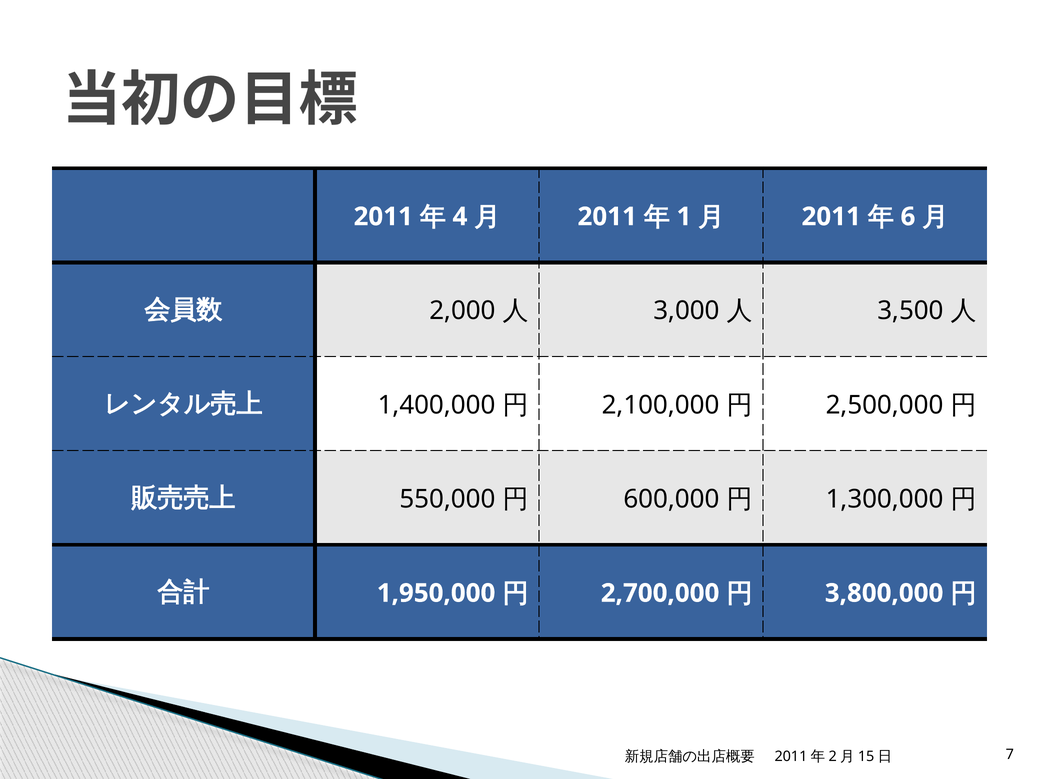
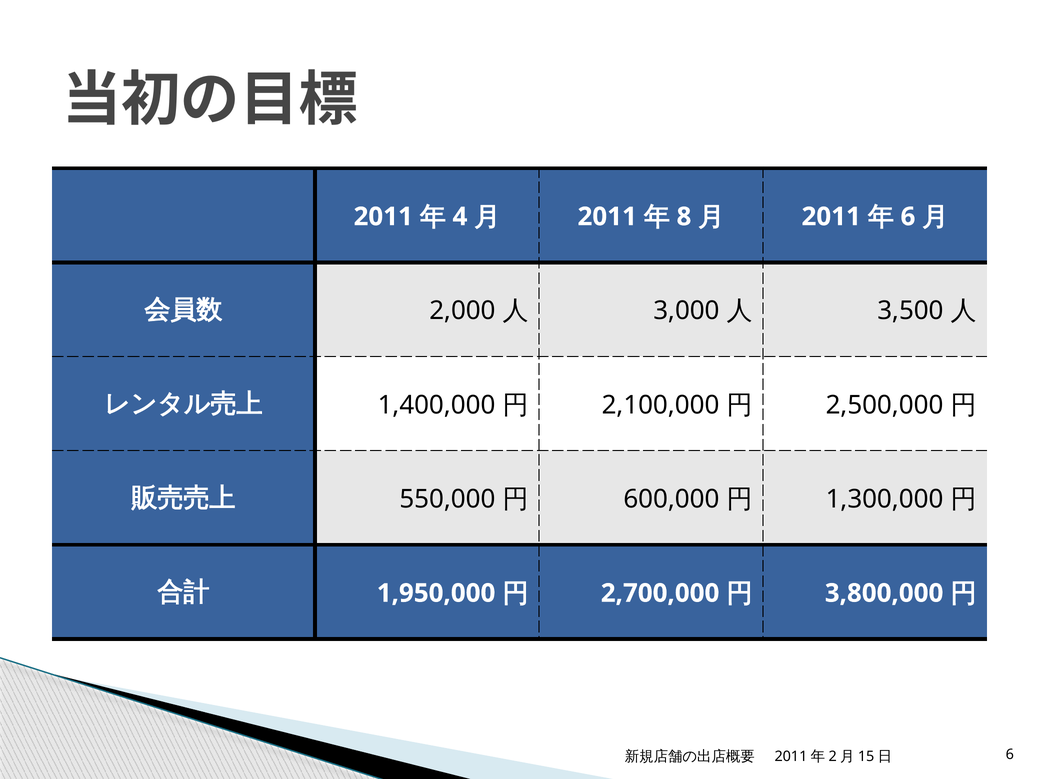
1: 1 -> 8
7 at (1010, 755): 7 -> 6
